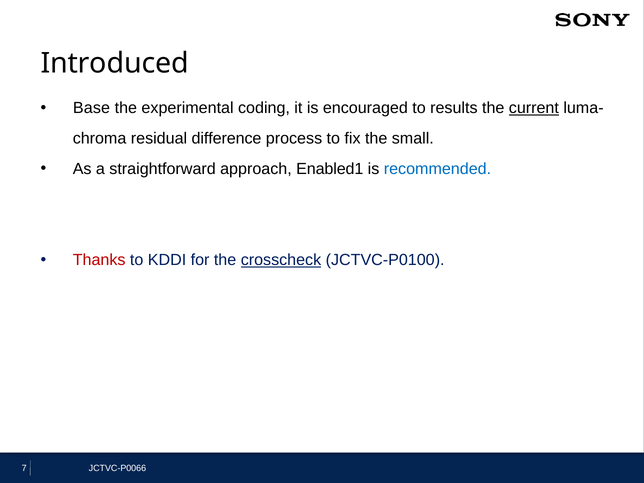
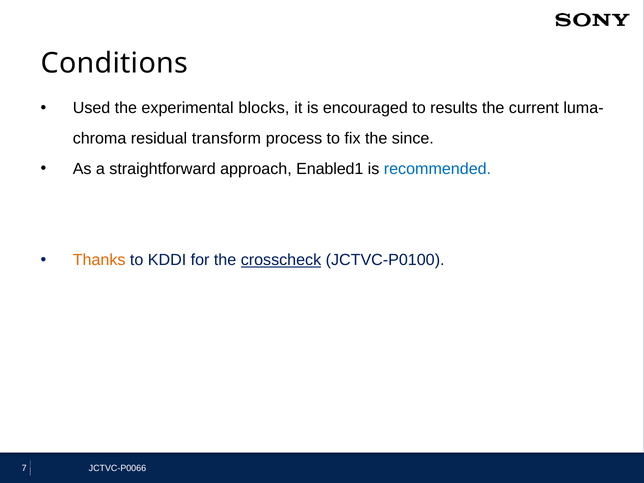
Introduced: Introduced -> Conditions
Base: Base -> Used
coding: coding -> blocks
current underline: present -> none
difference: difference -> transform
small: small -> since
Thanks colour: red -> orange
